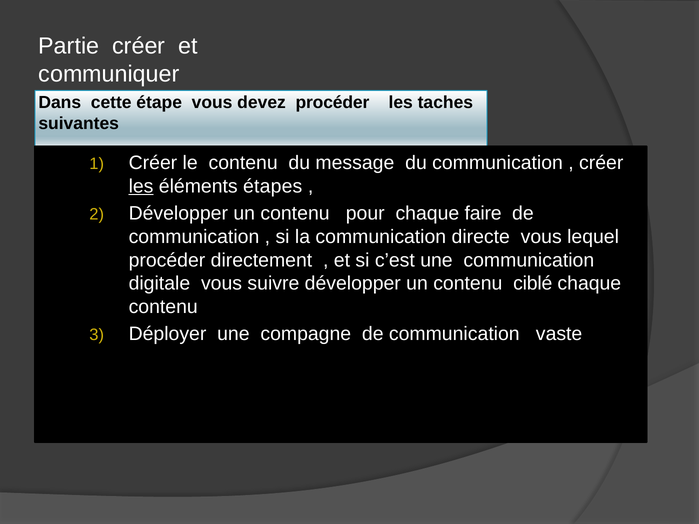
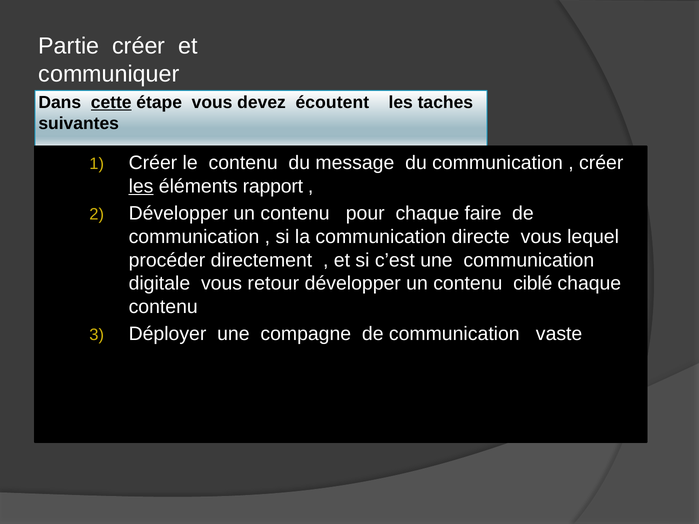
cette underline: none -> present
devez procéder: procéder -> écoutent
étapes: étapes -> rapport
suivre: suivre -> retour
